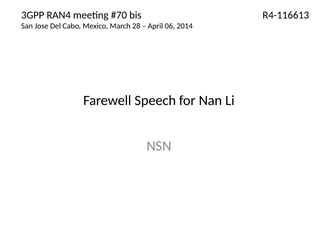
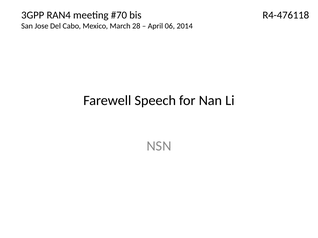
R4-116613: R4-116613 -> R4-476118
